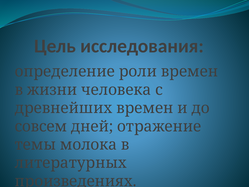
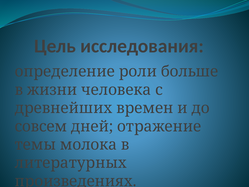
роли времен: времен -> больше
